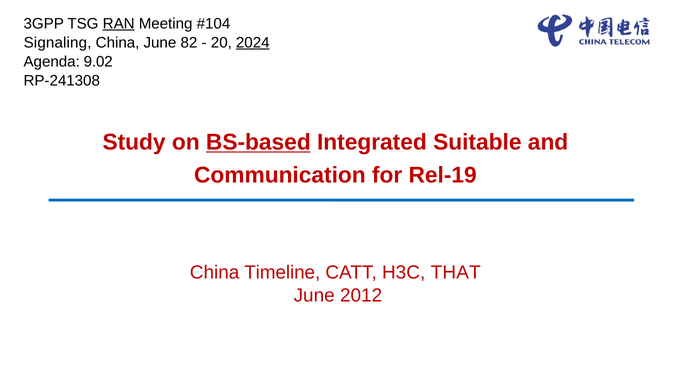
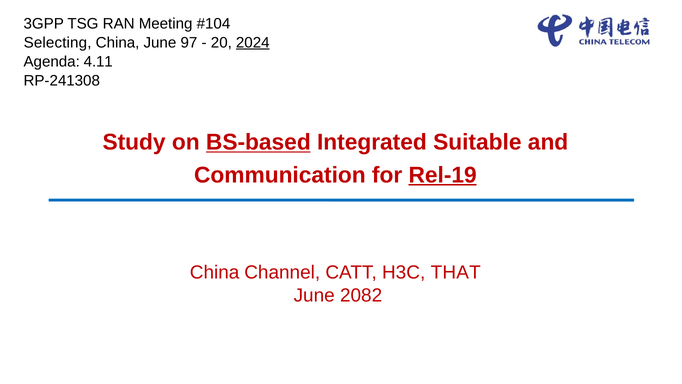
RAN underline: present -> none
Signaling: Signaling -> Selecting
82: 82 -> 97
9.02: 9.02 -> 4.11
Rel-19 underline: none -> present
Timeline: Timeline -> Channel
2012: 2012 -> 2082
